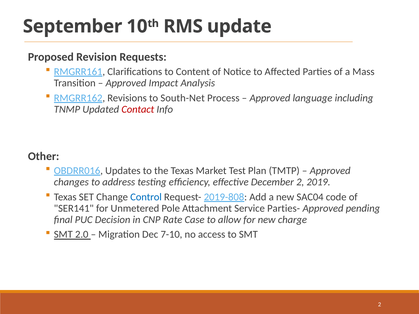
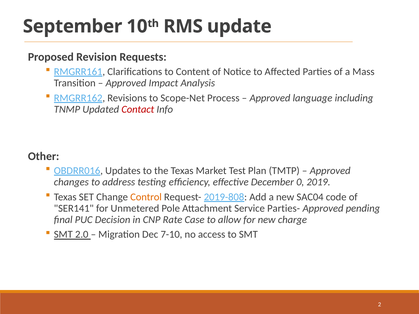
South-Net: South-Net -> Scope-Net
December 2: 2 -> 0
Control colour: blue -> orange
